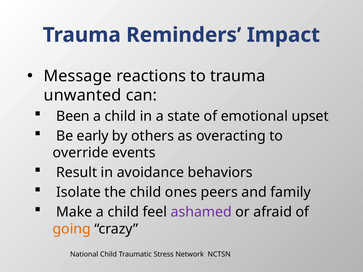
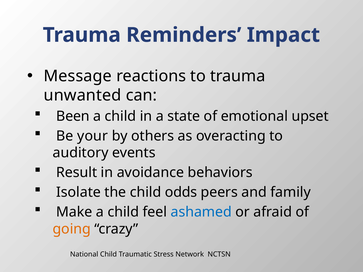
early: early -> your
override: override -> auditory
ones: ones -> odds
ashamed colour: purple -> blue
